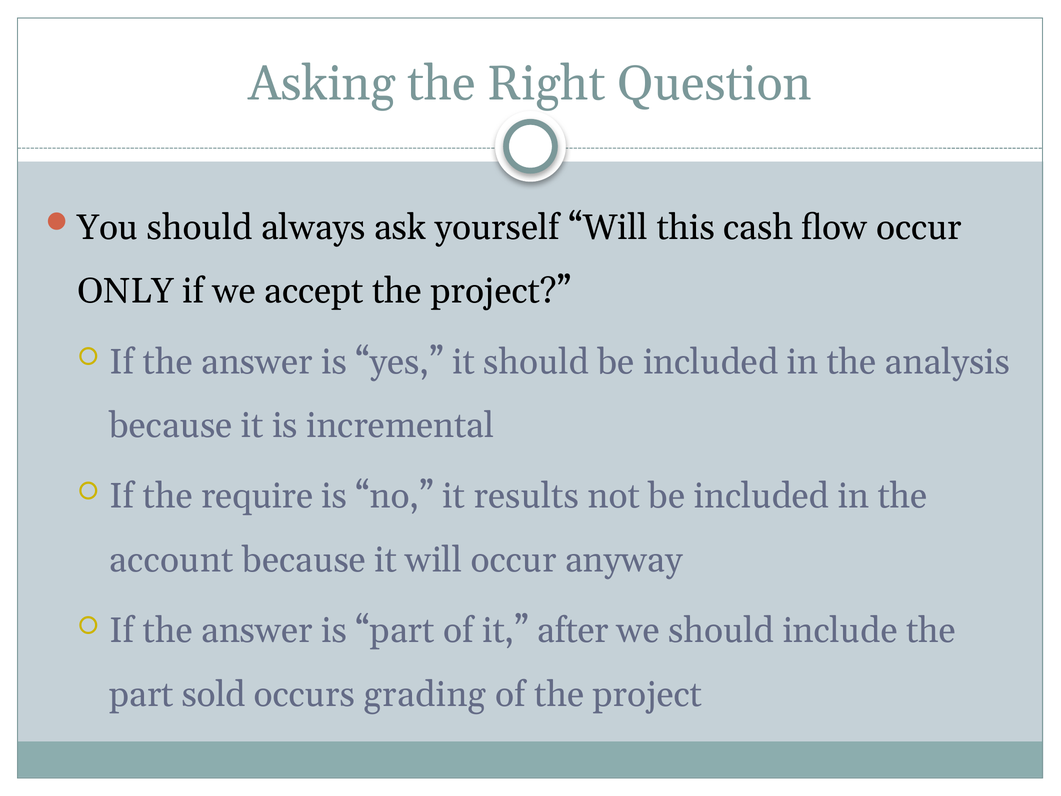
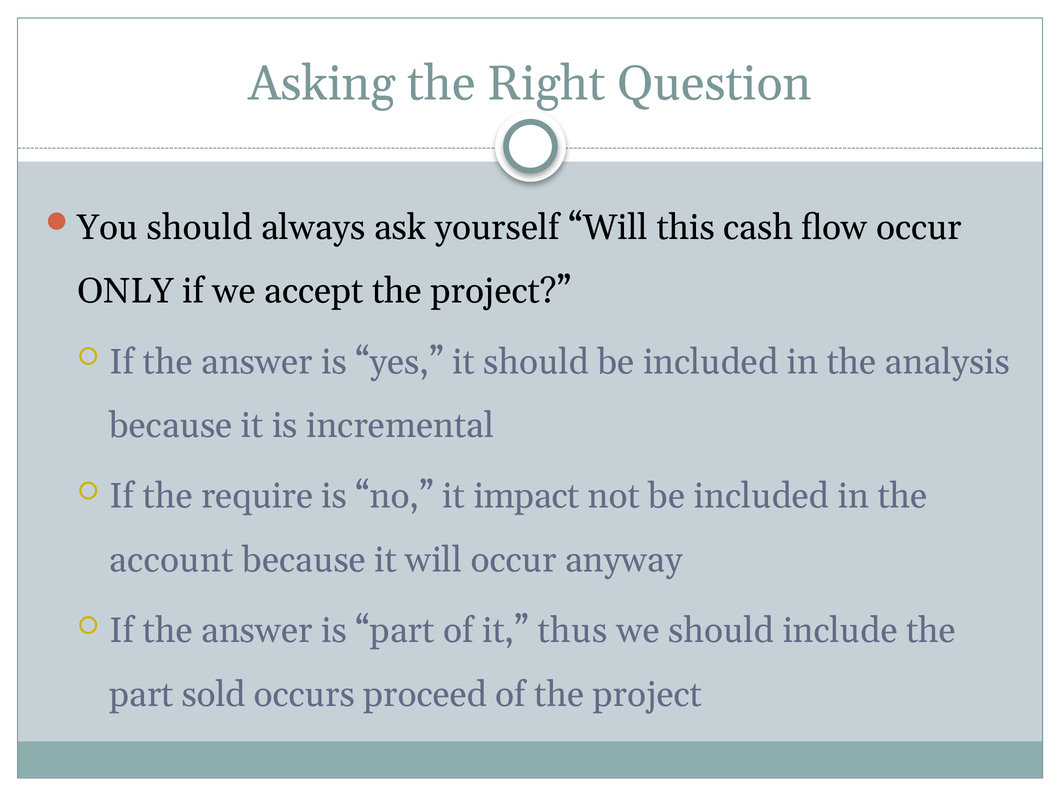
results: results -> impact
after: after -> thus
grading: grading -> proceed
